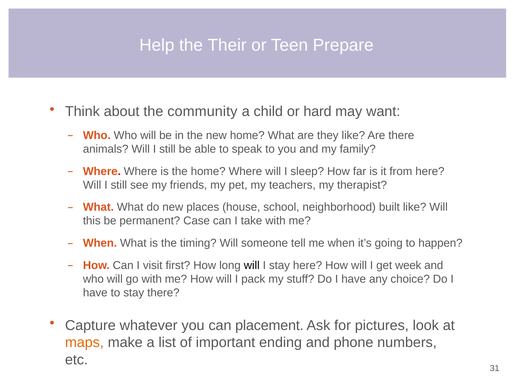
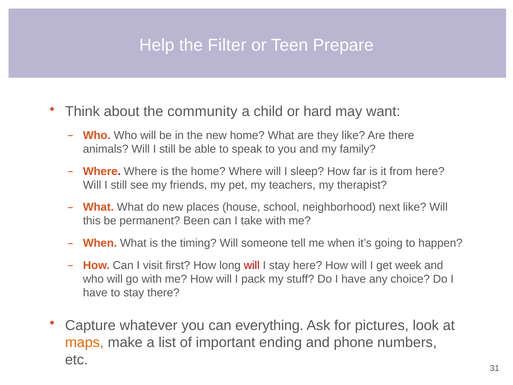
Their: Their -> Filter
built: built -> next
Case: Case -> Been
will at (252, 265) colour: black -> red
placement: placement -> everything
